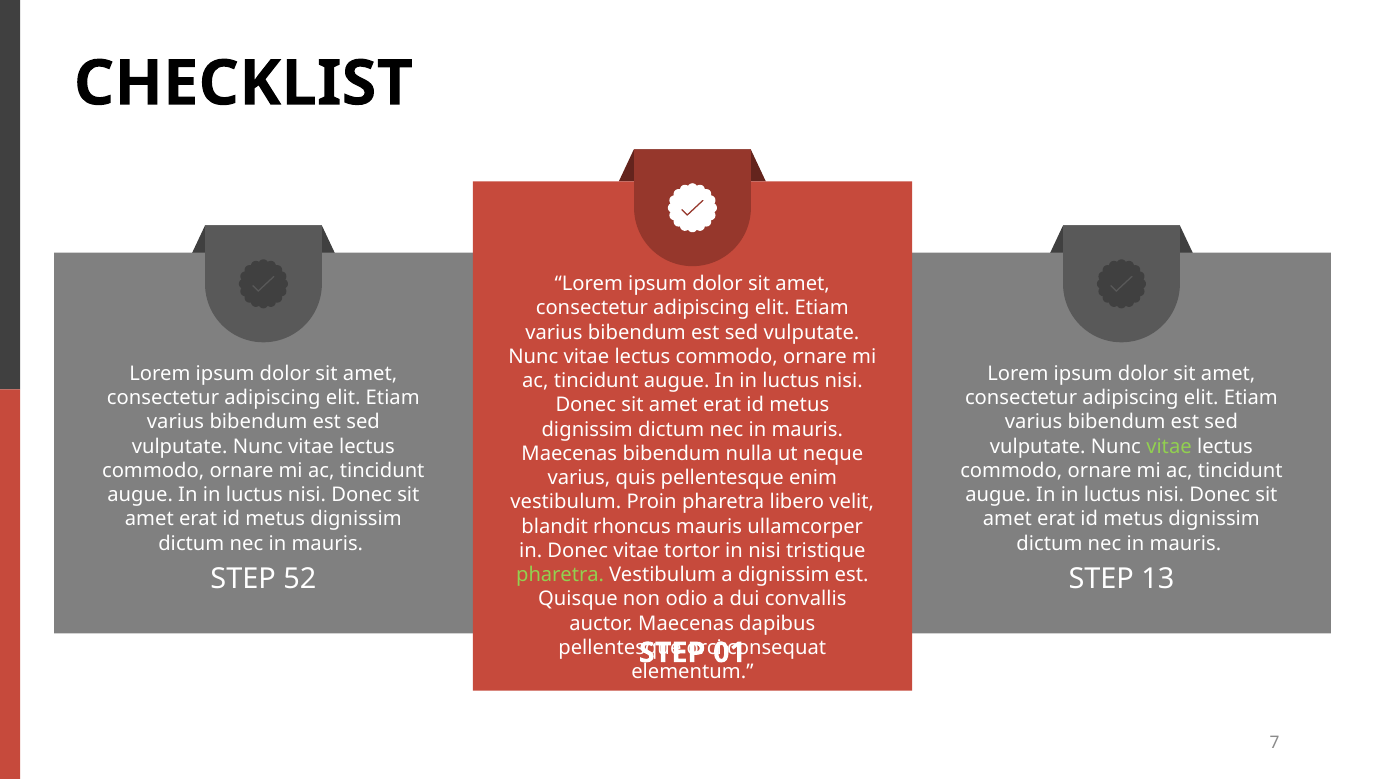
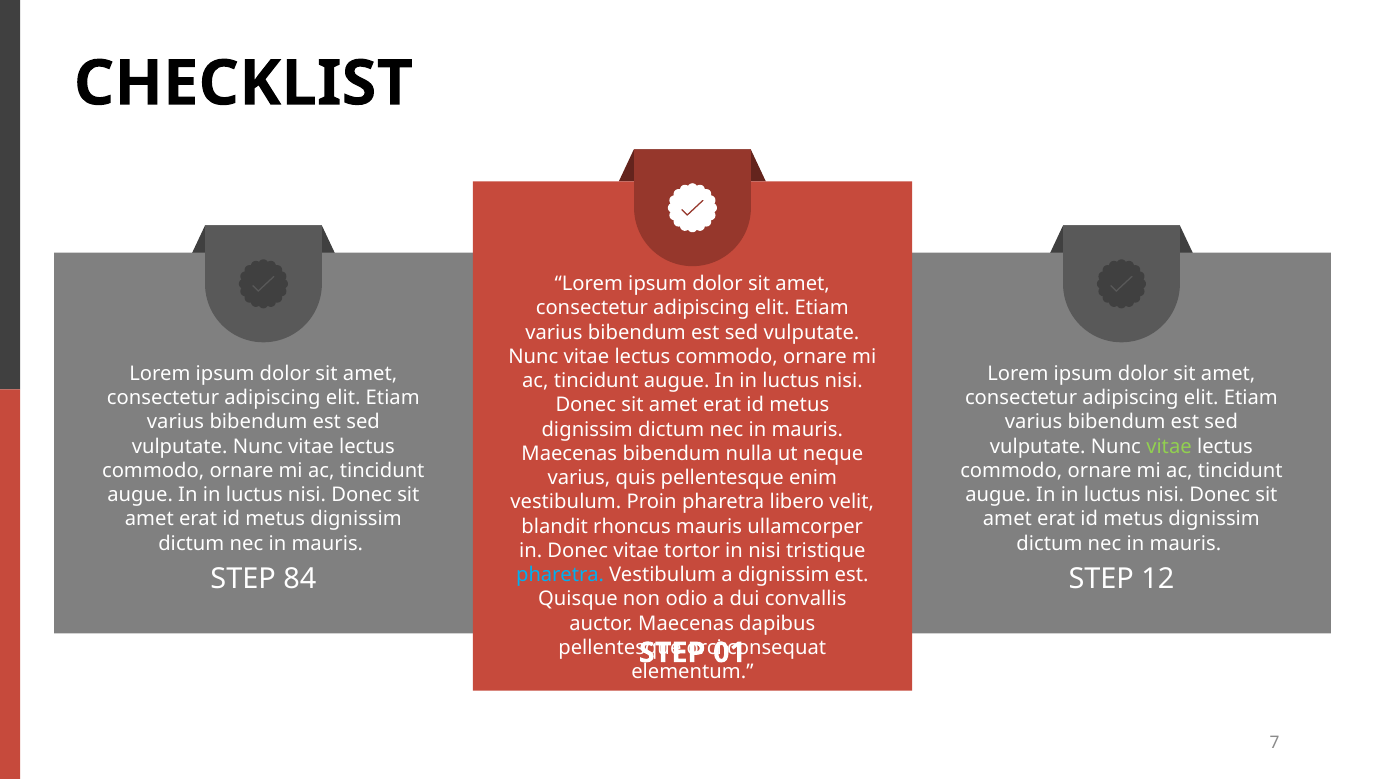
pharetra at (560, 575) colour: light green -> light blue
52: 52 -> 84
13: 13 -> 12
